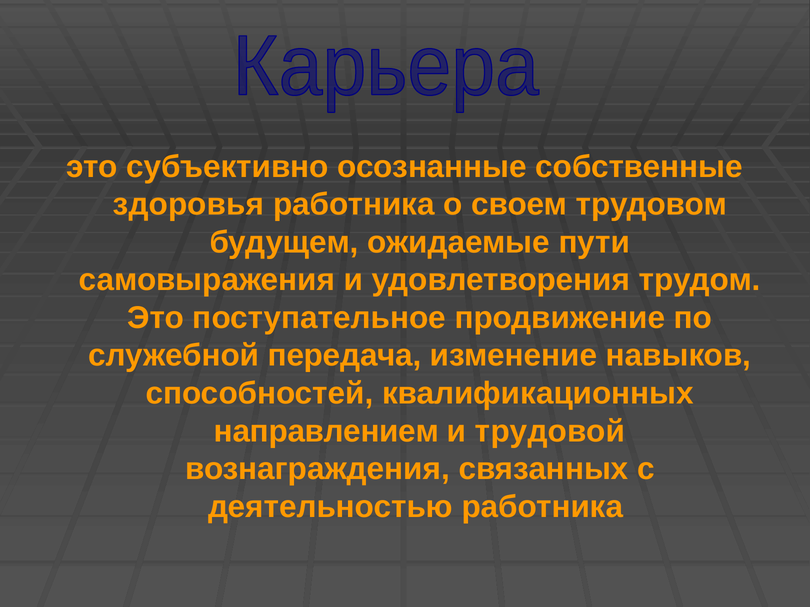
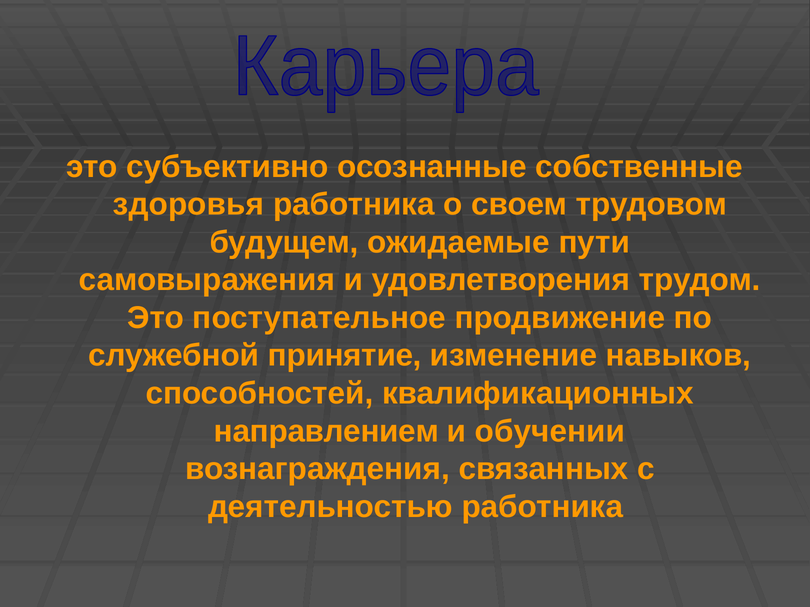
передача: передача -> принятие
трудовой: трудовой -> обучении
